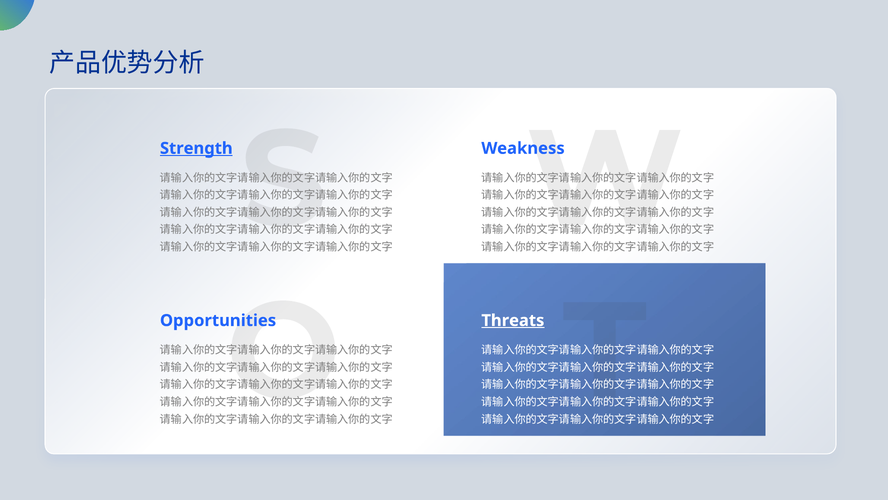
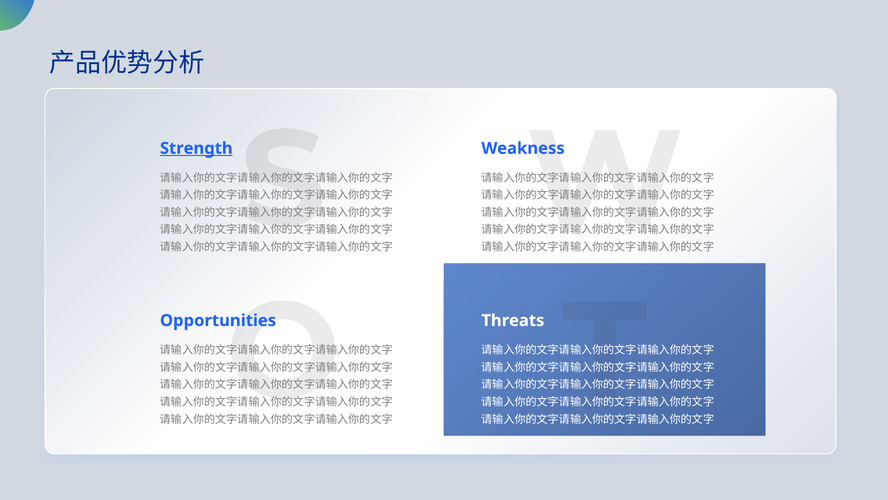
Threats underline: present -> none
